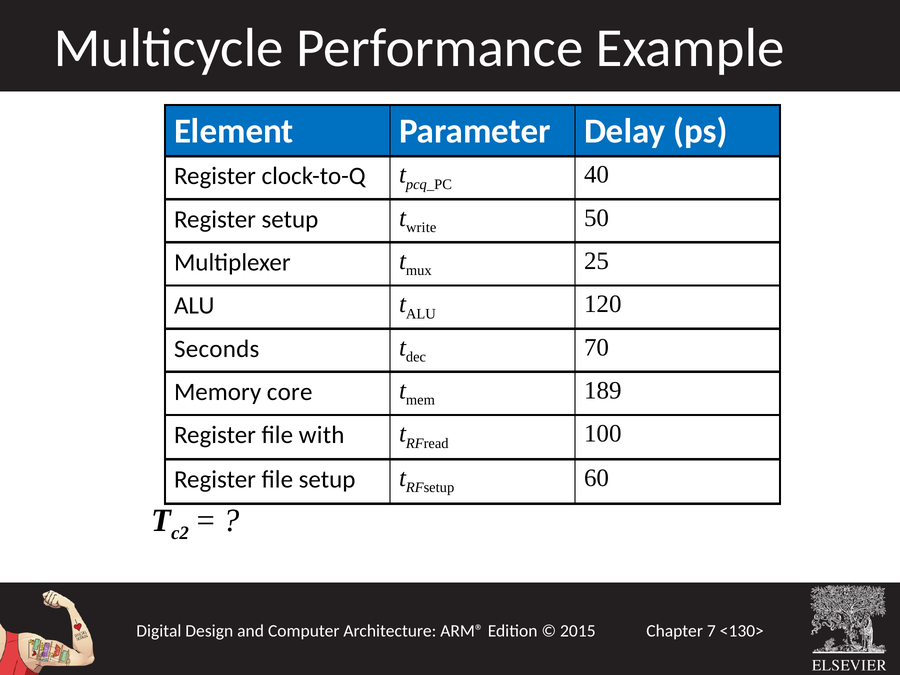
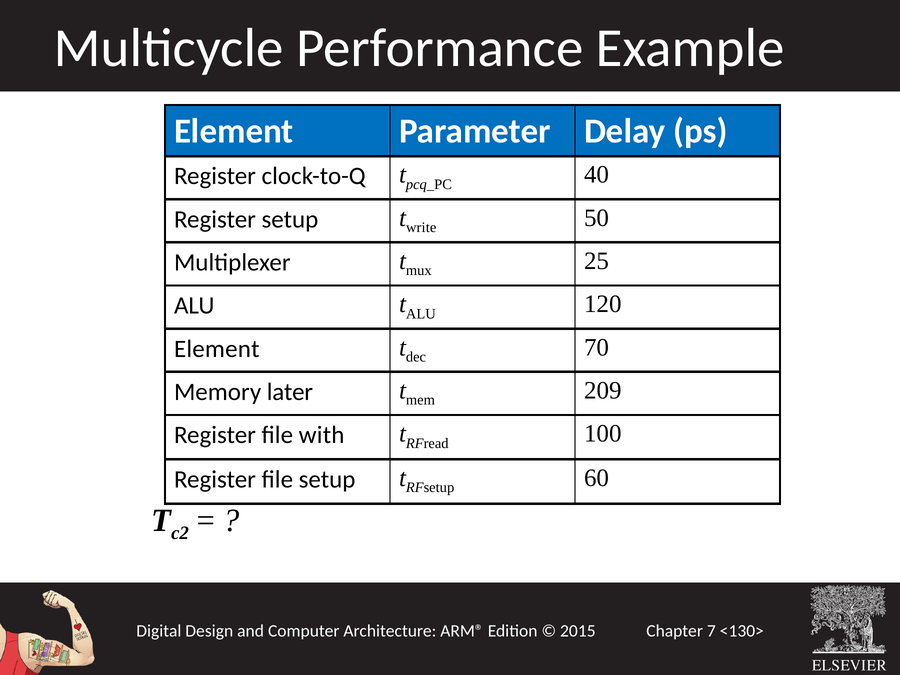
Seconds at (217, 349): Seconds -> Element
core: core -> later
189: 189 -> 209
